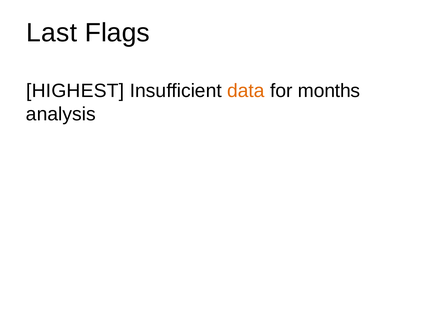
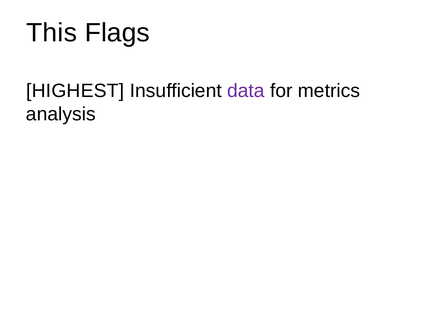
Last: Last -> This
data colour: orange -> purple
months: months -> metrics
